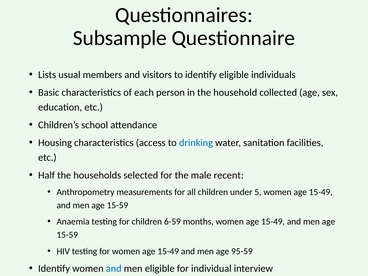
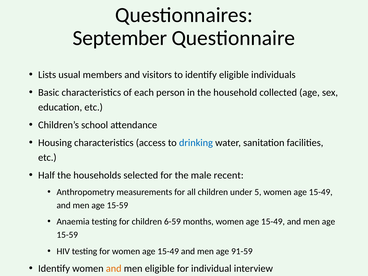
Subsample: Subsample -> September
95-59: 95-59 -> 91-59
and at (114, 268) colour: blue -> orange
